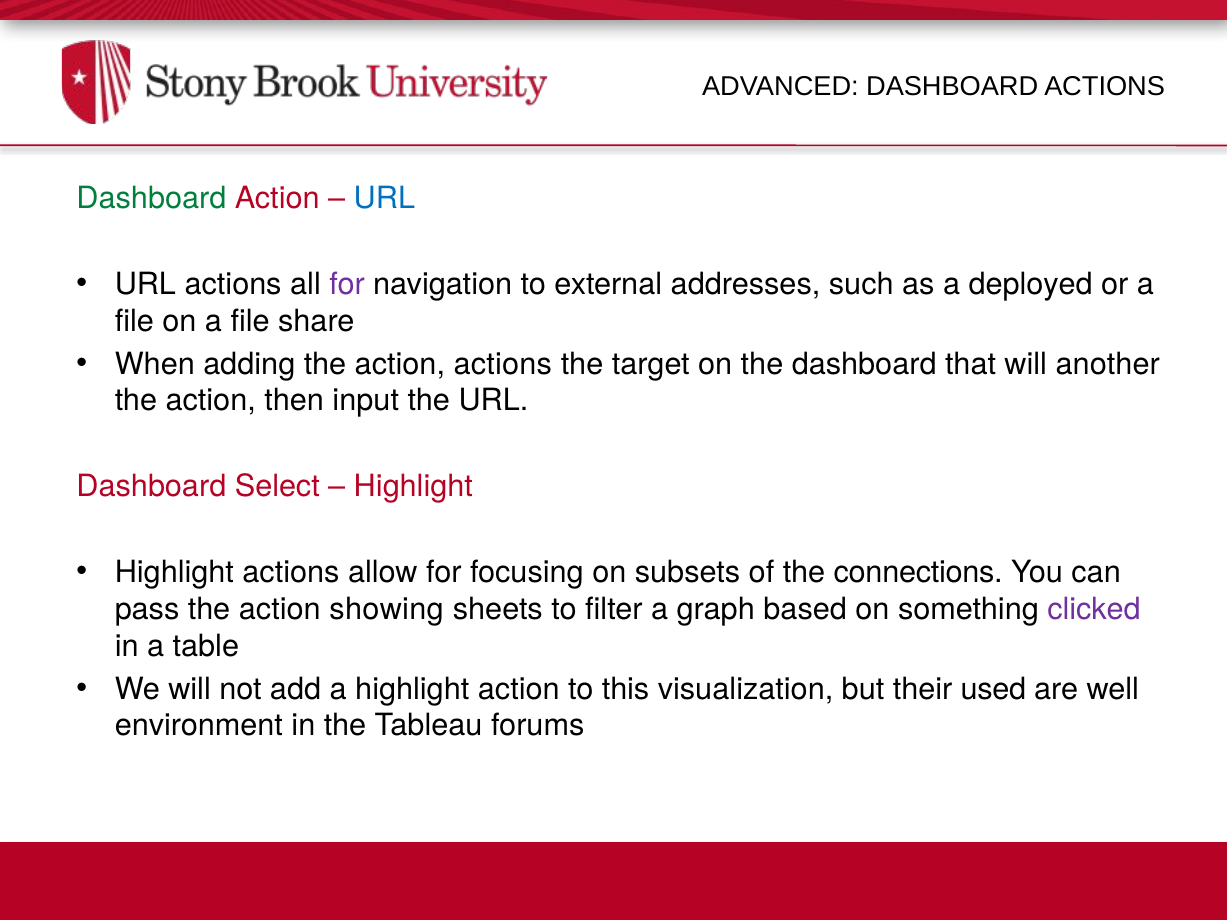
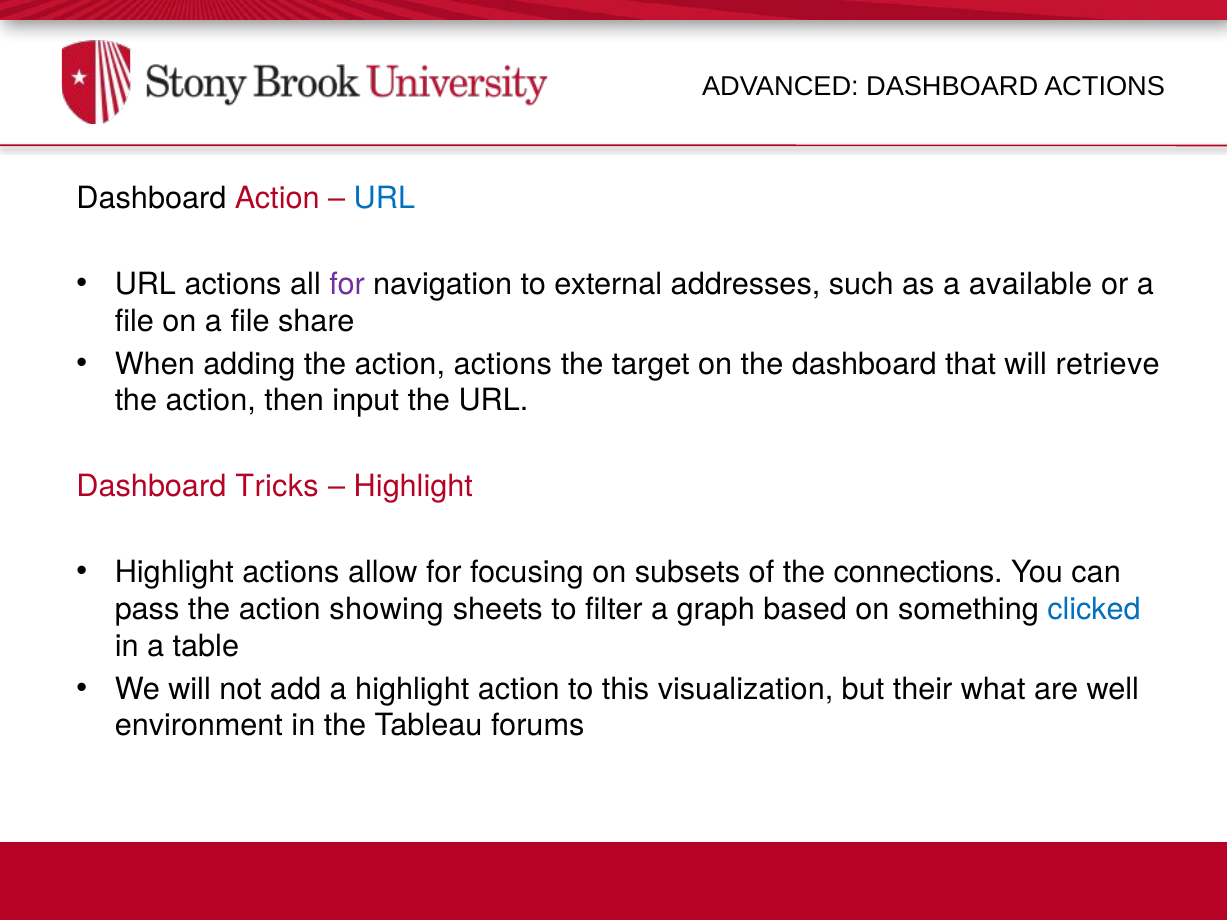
Dashboard at (151, 198) colour: green -> black
deployed: deployed -> available
another: another -> retrieve
Select: Select -> Tricks
clicked colour: purple -> blue
used: used -> what
